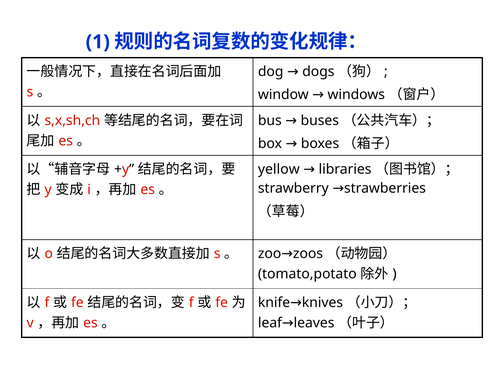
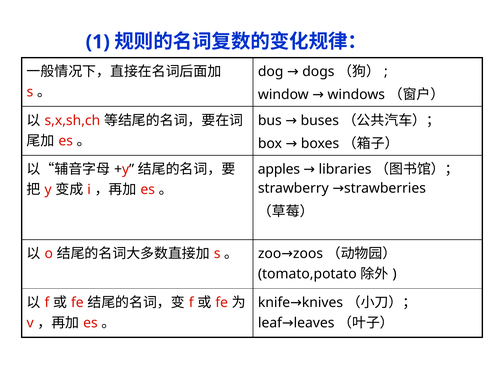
yellow: yellow -> apples
